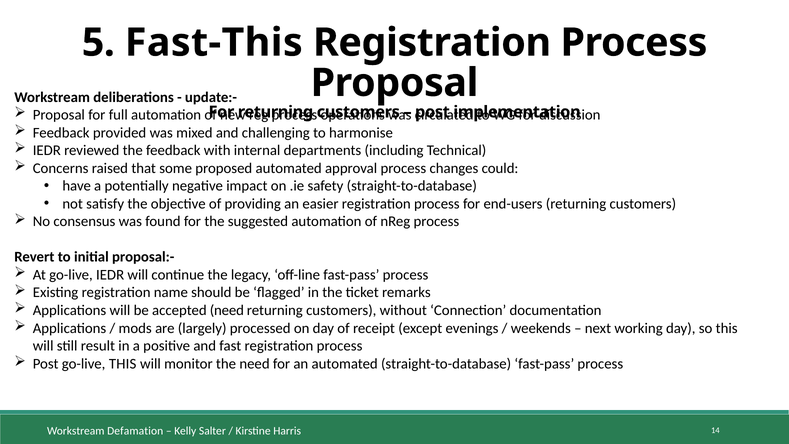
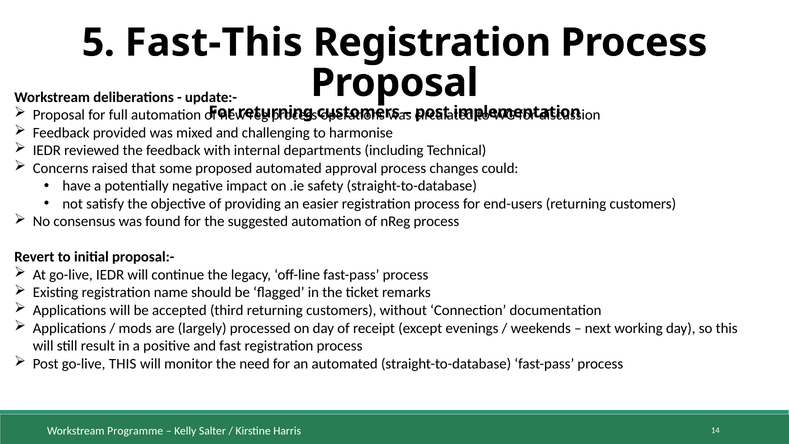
accepted need: need -> third
Defamation: Defamation -> Programme
